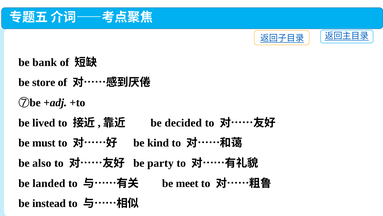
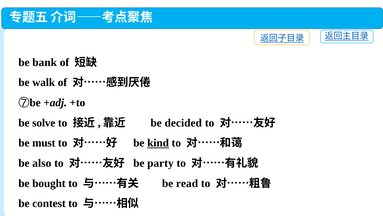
store: store -> walk
lived: lived -> solve
kind underline: none -> present
landed: landed -> bought
meet: meet -> read
instead: instead -> contest
